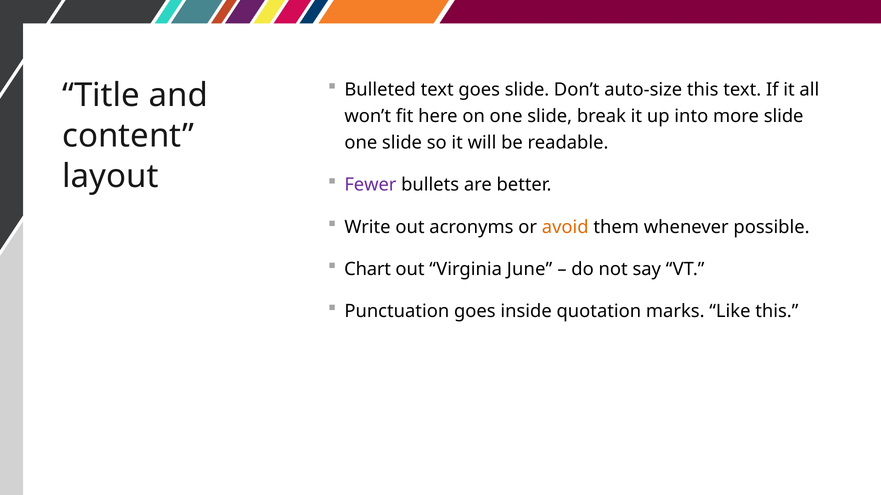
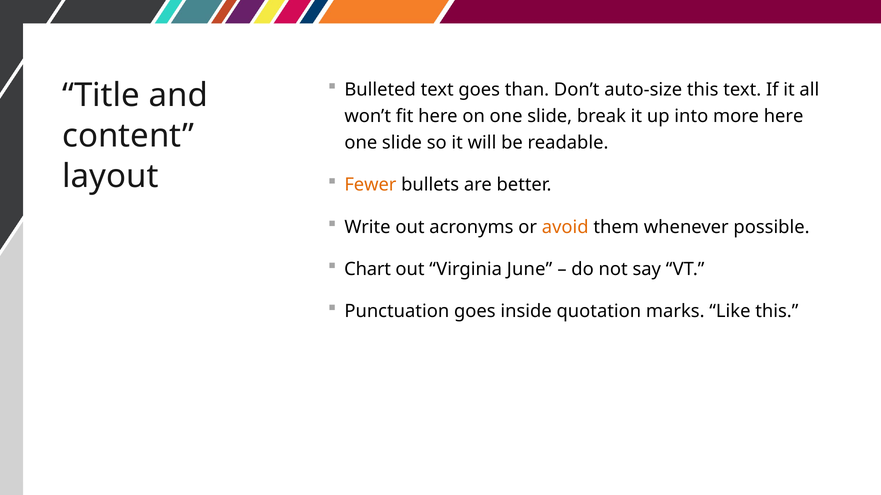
goes slide: slide -> than
more slide: slide -> here
Fewer colour: purple -> orange
